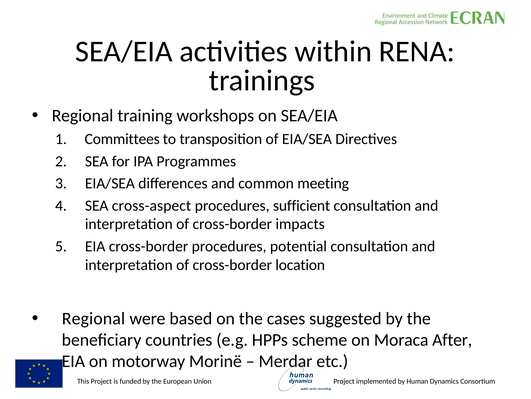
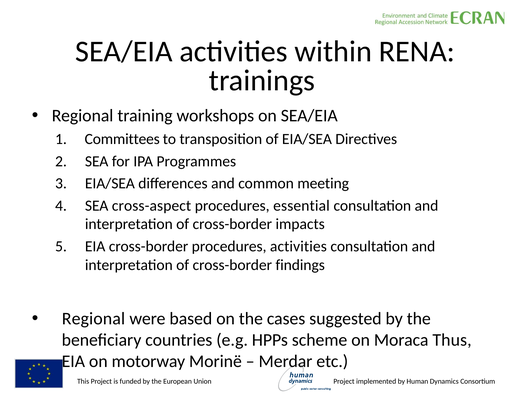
sufficient: sufficient -> essential
procedures potential: potential -> activities
location: location -> findings
After: After -> Thus
